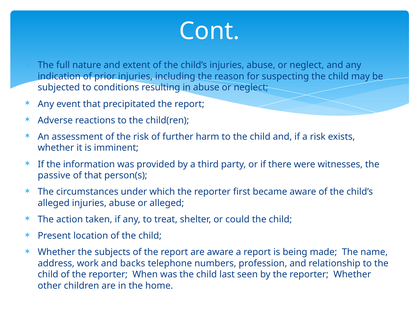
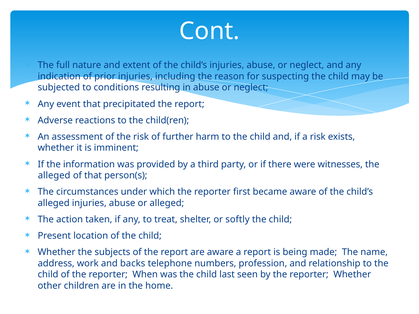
passive at (54, 176): passive -> alleged
could: could -> softly
